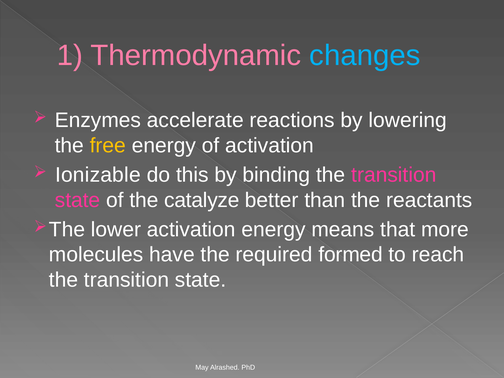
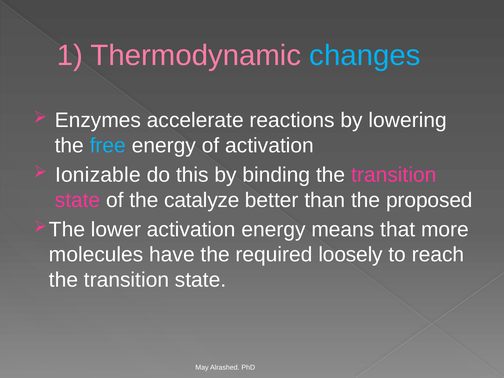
free colour: yellow -> light blue
reactants: reactants -> proposed
formed: formed -> loosely
